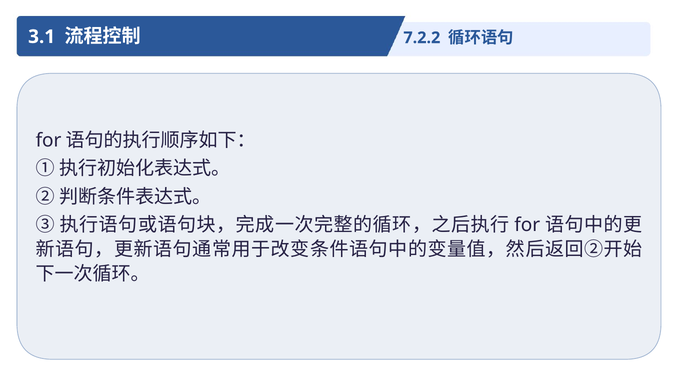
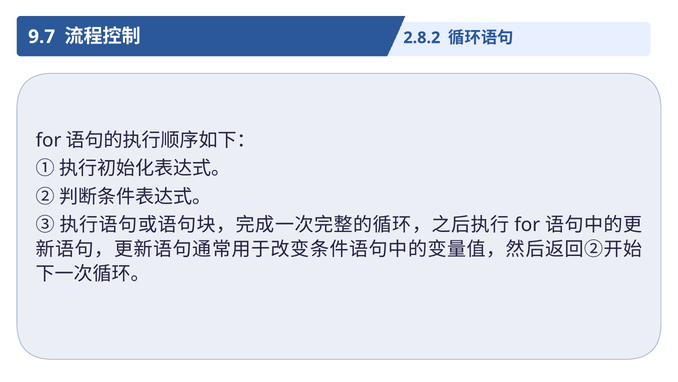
3.1: 3.1 -> 9.7
7.2.2: 7.2.2 -> 2.8.2
